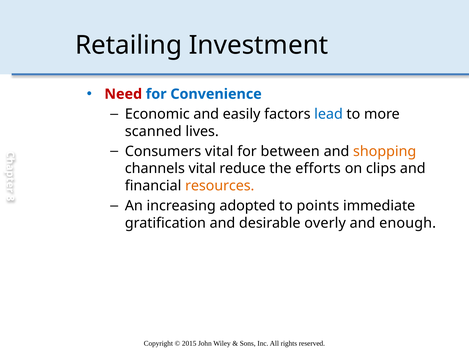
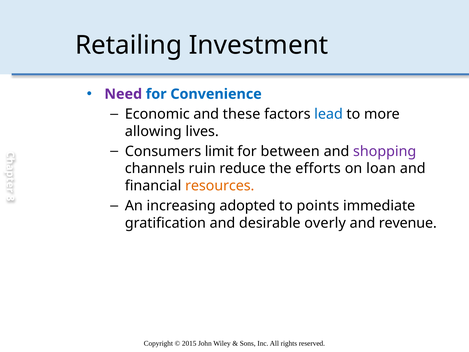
Need colour: red -> purple
easily: easily -> these
scanned: scanned -> allowing
Consumers vital: vital -> limit
shopping colour: orange -> purple
channels vital: vital -> ruin
clips: clips -> loan
enough: enough -> revenue
